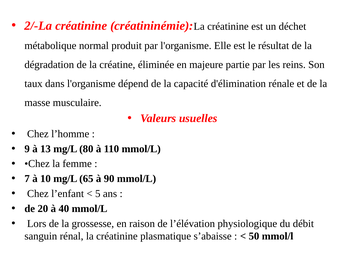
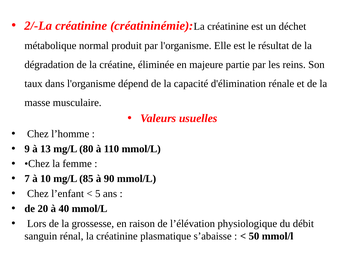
65: 65 -> 85
